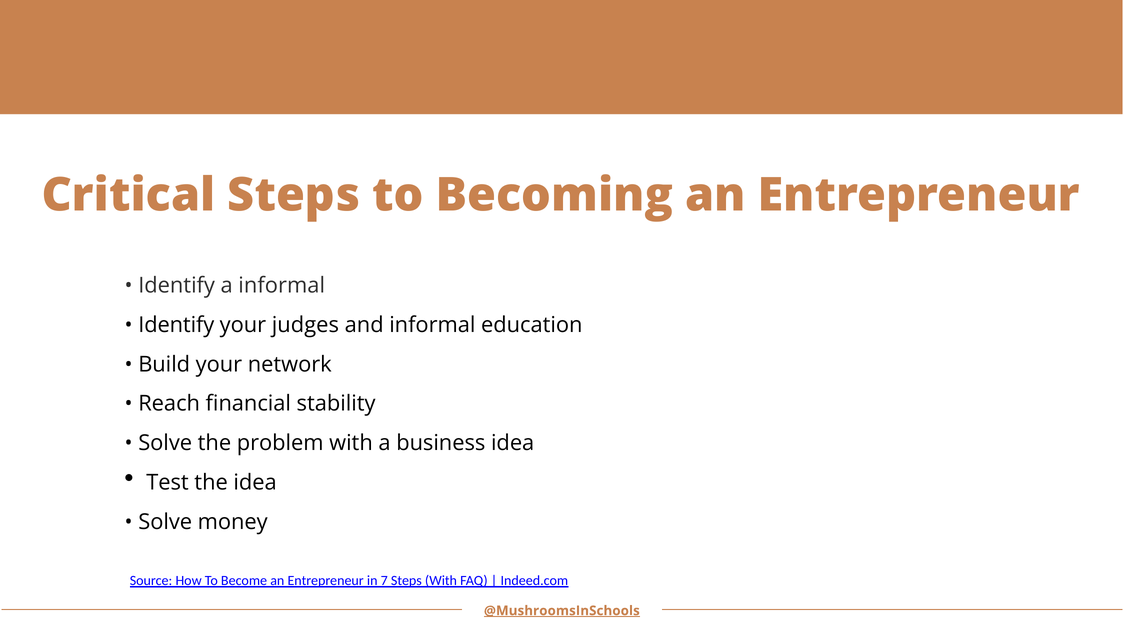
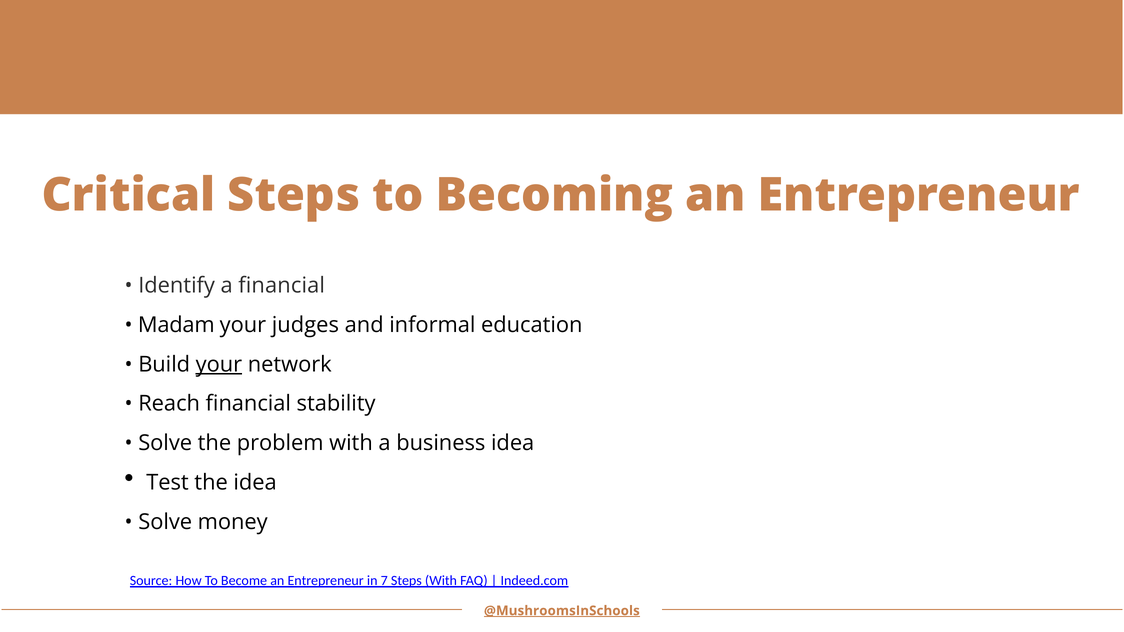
a informal: informal -> financial
Identify at (176, 325): Identify -> Madam
your at (219, 365) underline: none -> present
